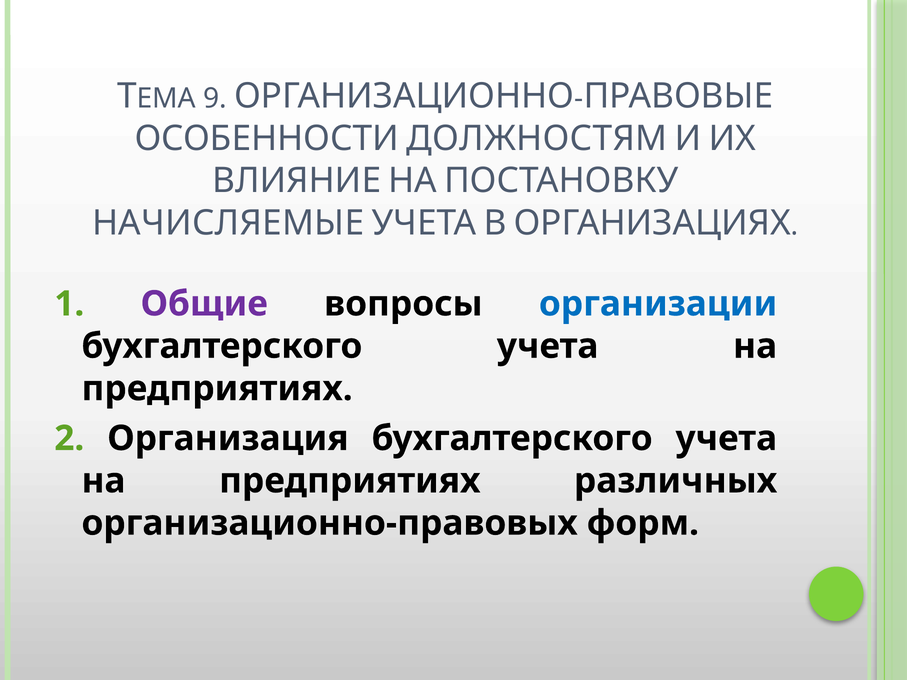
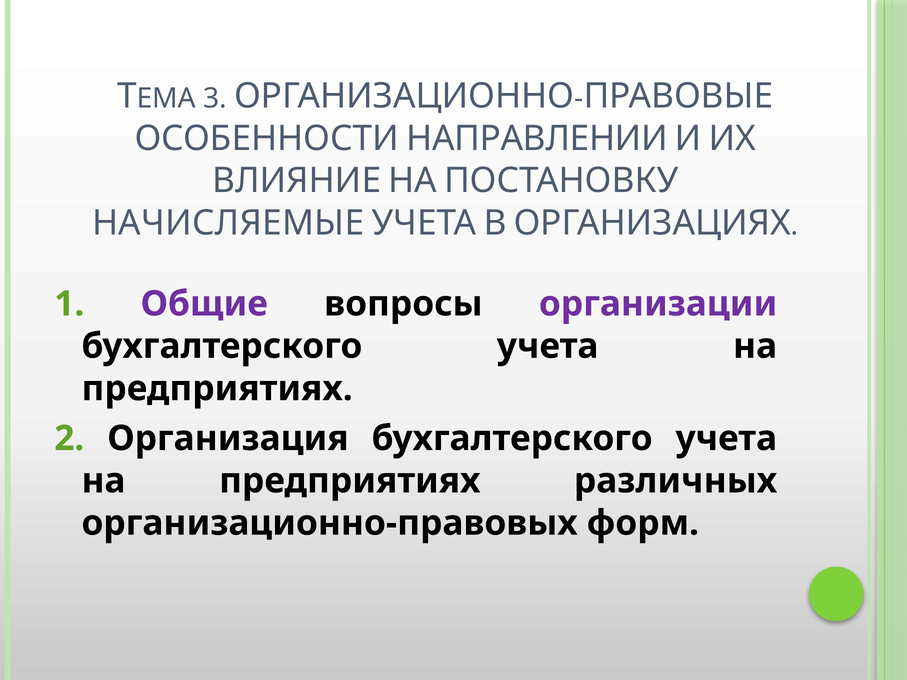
9: 9 -> 3
ДОЛЖНОСТЯМ: ДОЛЖНОСТЯМ -> НАПРАВЛЕНИИ
организации colour: blue -> purple
